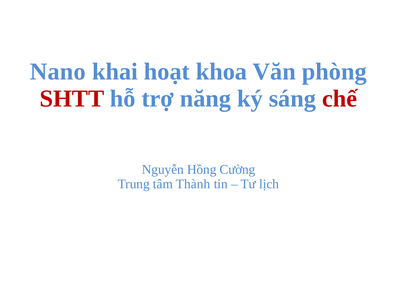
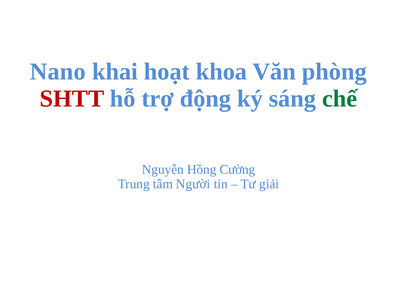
năng: năng -> động
chế colour: red -> green
Thành: Thành -> Người
lịch: lịch -> giải
